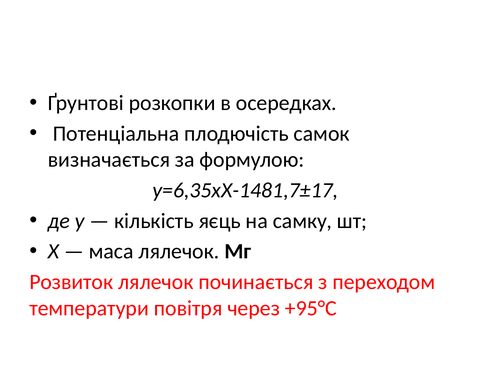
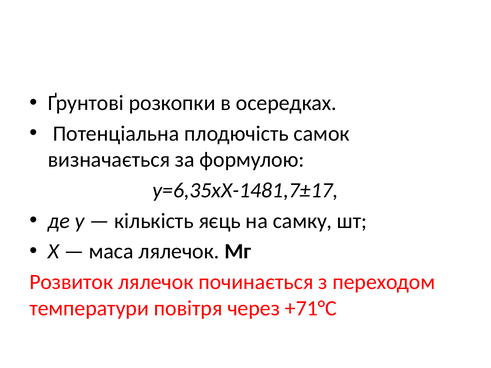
+95°С: +95°С -> +71°С
